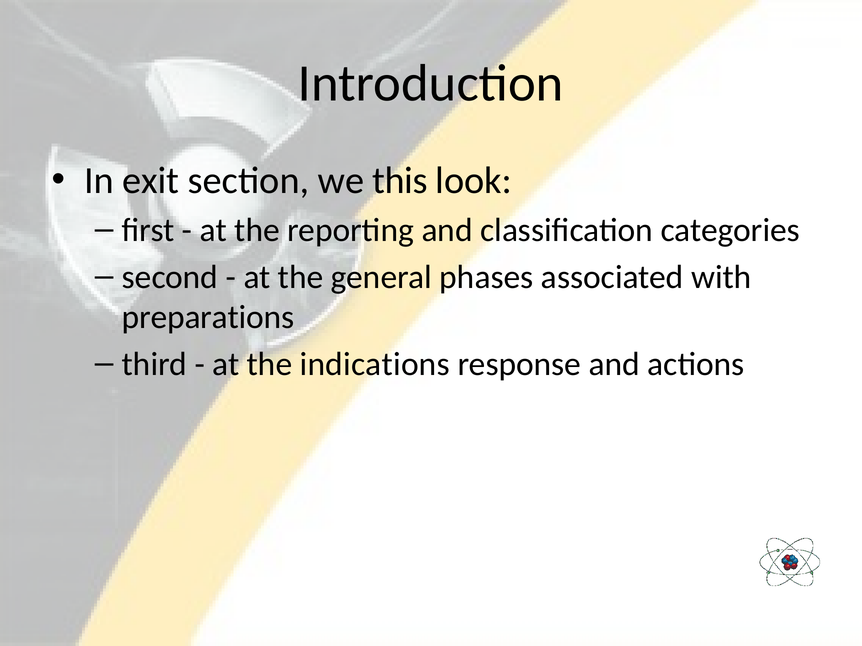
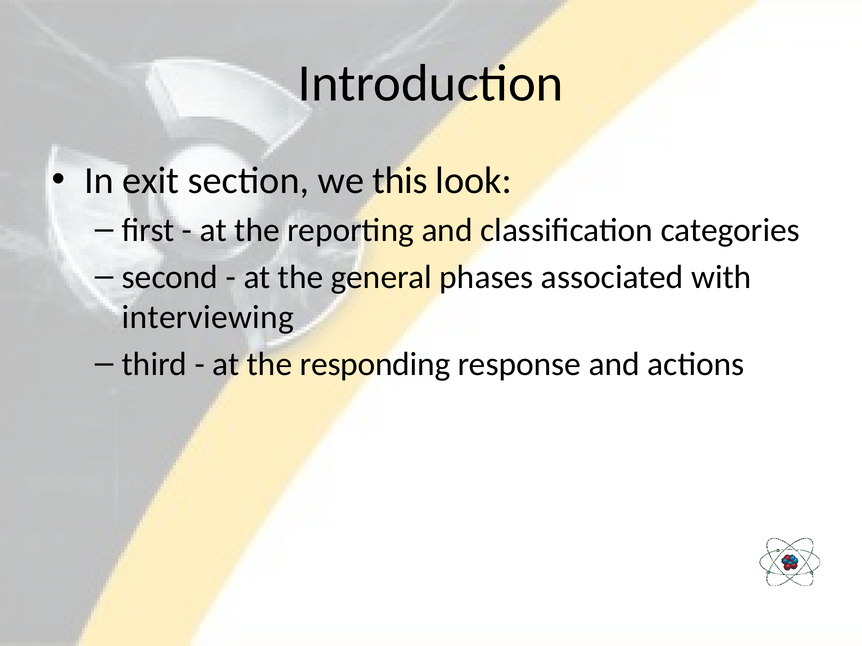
preparations: preparations -> interviewing
indications: indications -> responding
